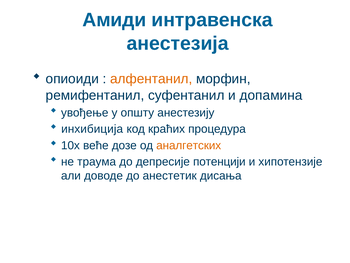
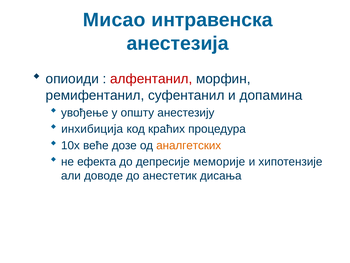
Амиди: Амиди -> Мисао
алфентанил colour: orange -> red
траума: траума -> ефекта
потенцији: потенцији -> меморије
